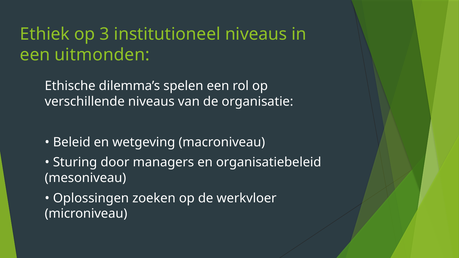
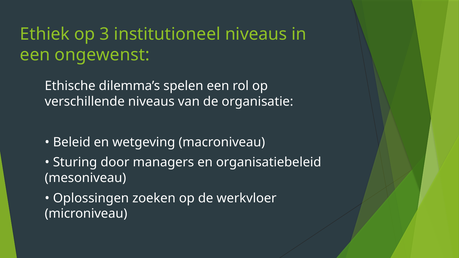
uitmonden: uitmonden -> ongewenst
